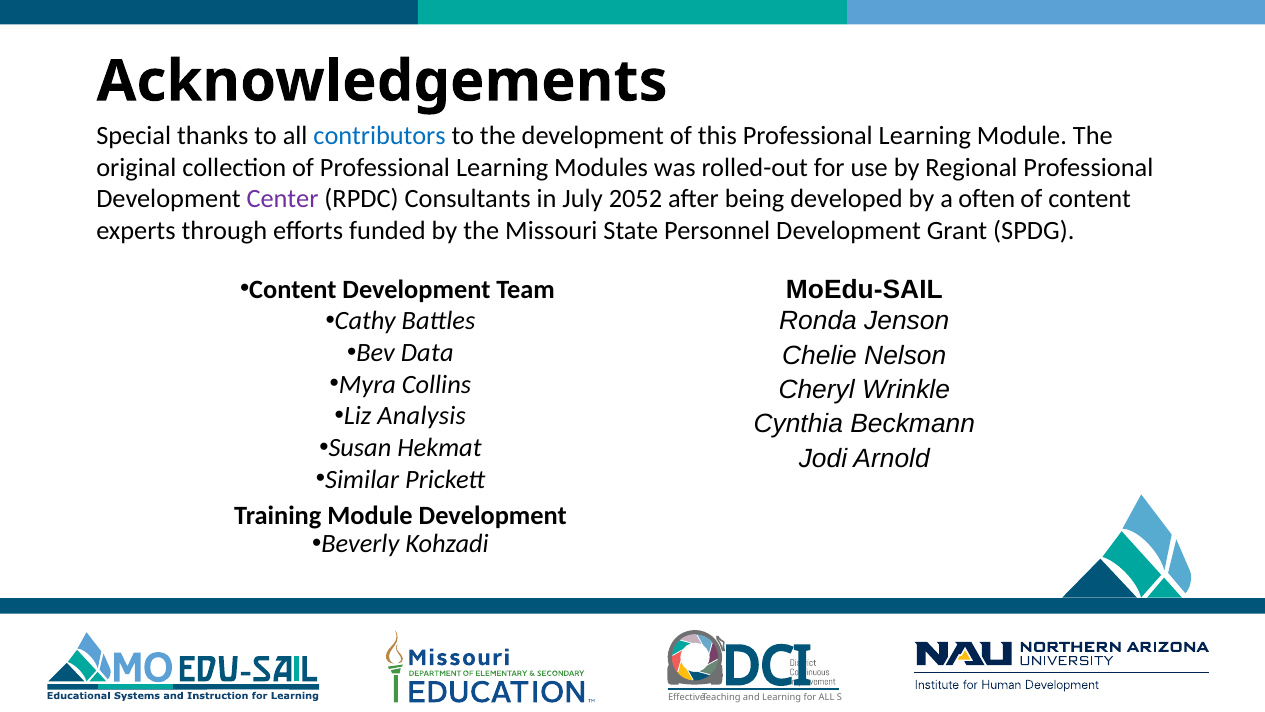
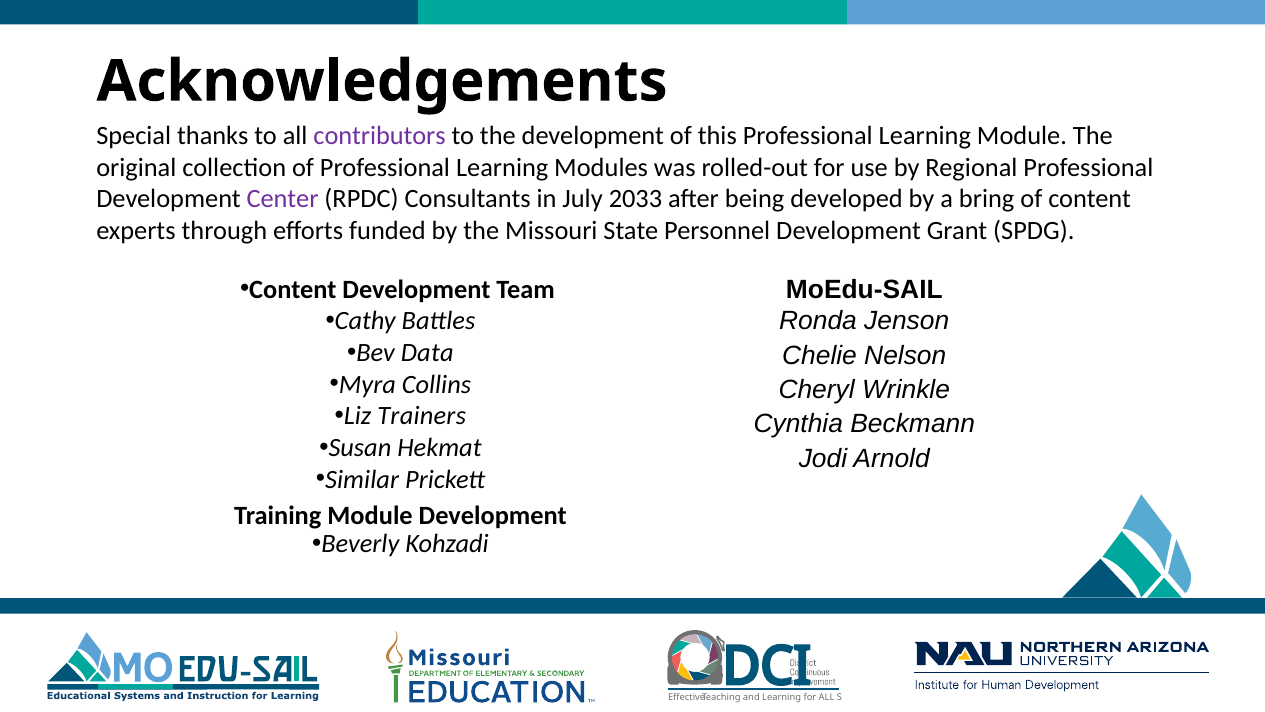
contributors colour: blue -> purple
2052: 2052 -> 2033
often: often -> bring
Analysis: Analysis -> Trainers
